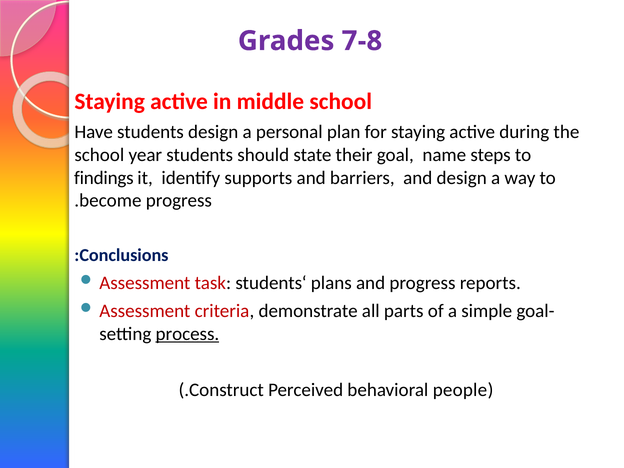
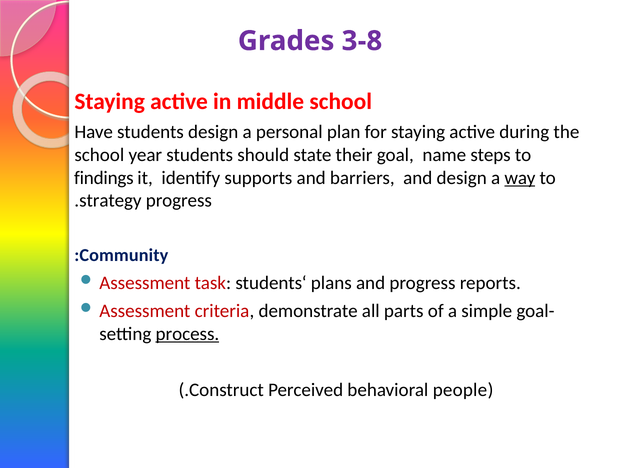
7-8: 7-8 -> 3-8
way underline: none -> present
become: become -> strategy
Conclusions: Conclusions -> Community
